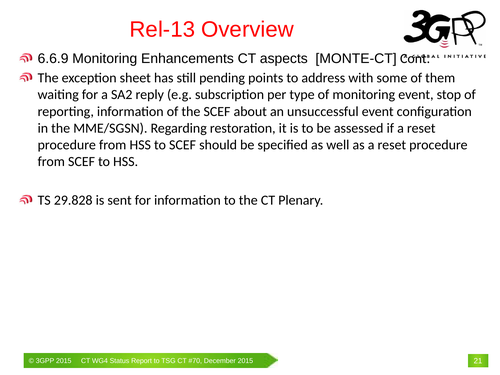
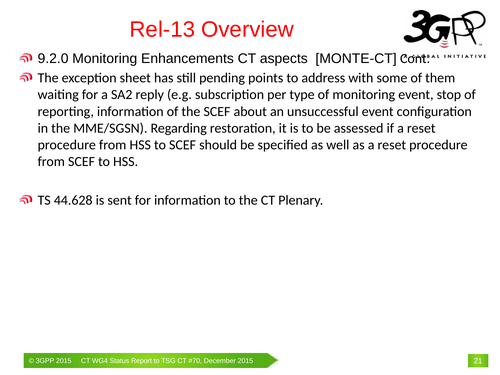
6.6.9: 6.6.9 -> 9.2.0
29.828: 29.828 -> 44.628
